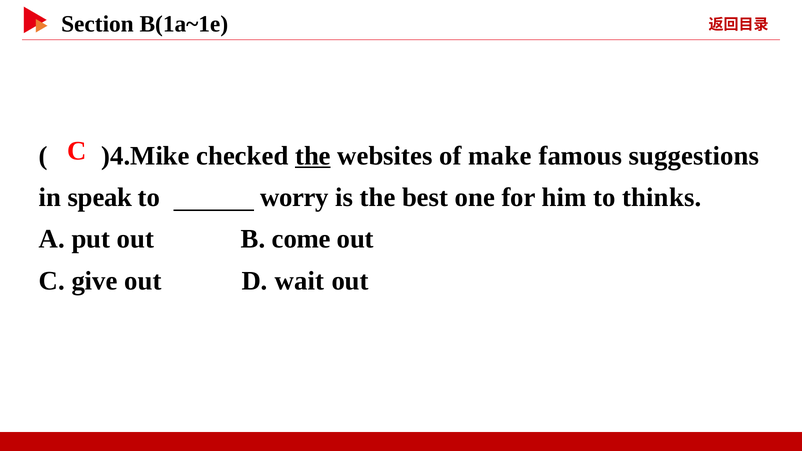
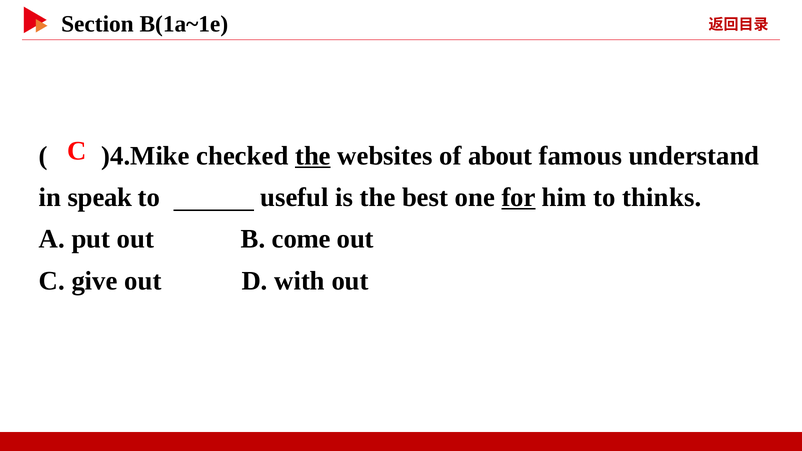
make: make -> about
suggestions: suggestions -> understand
worry: worry -> useful
for underline: none -> present
wait: wait -> with
